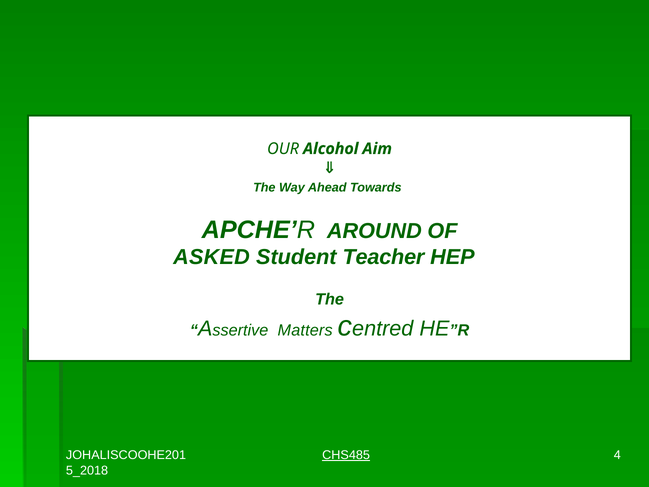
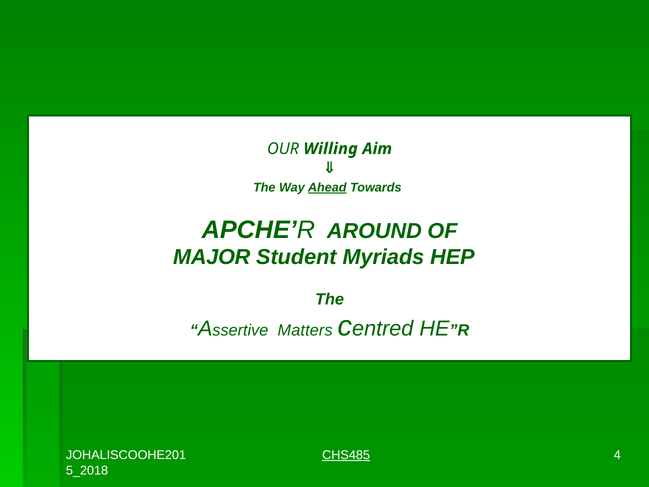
Alcohol: Alcohol -> Willing
Ahead underline: none -> present
ASKED: ASKED -> MAJOR
Teacher: Teacher -> Myriads
